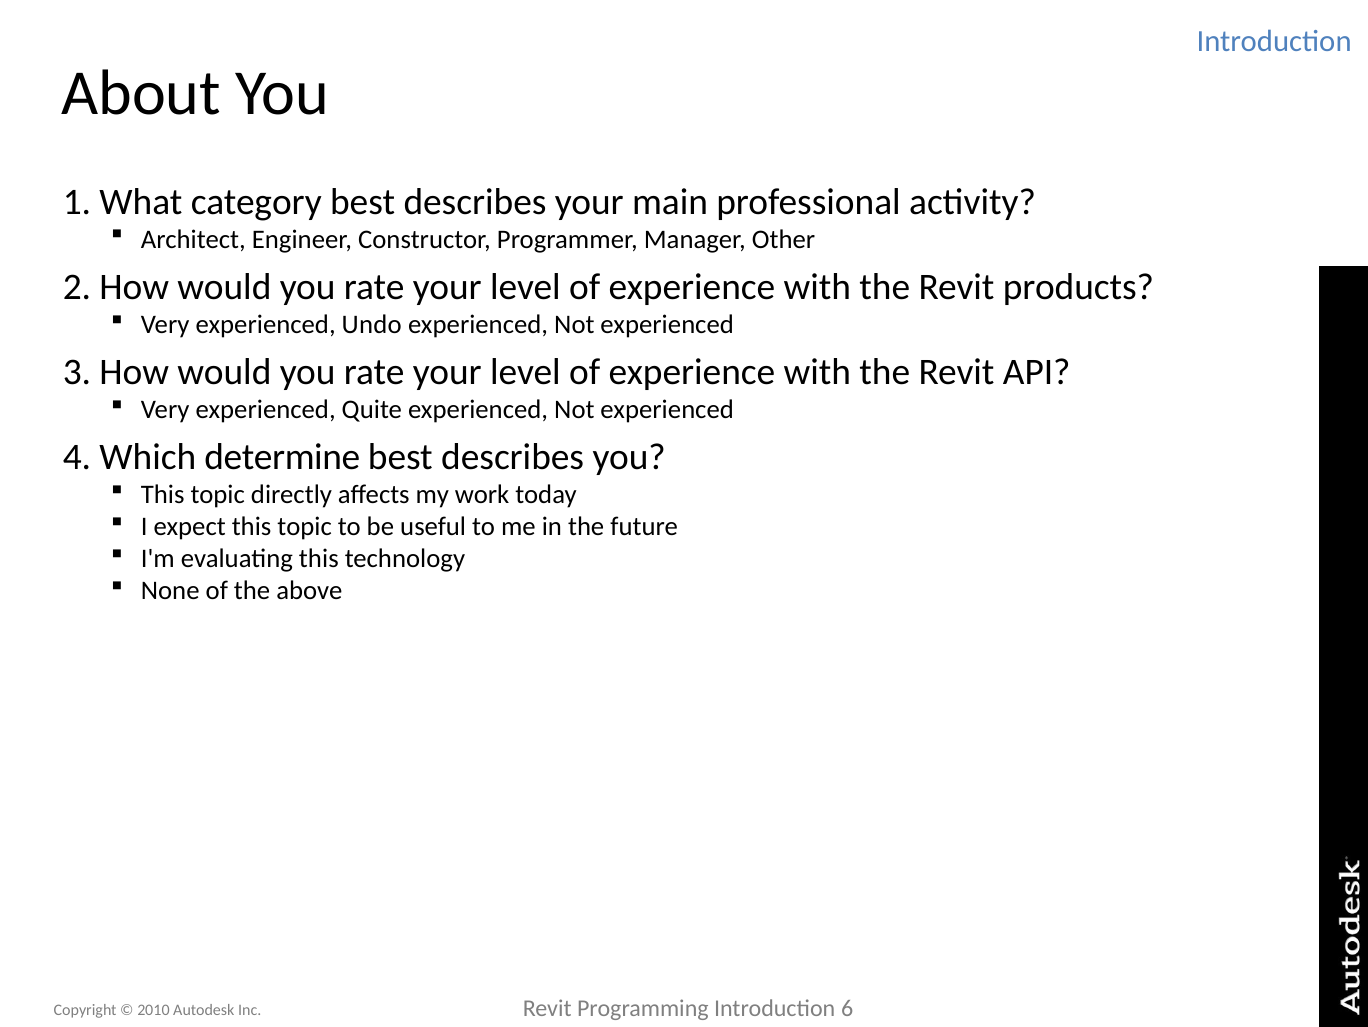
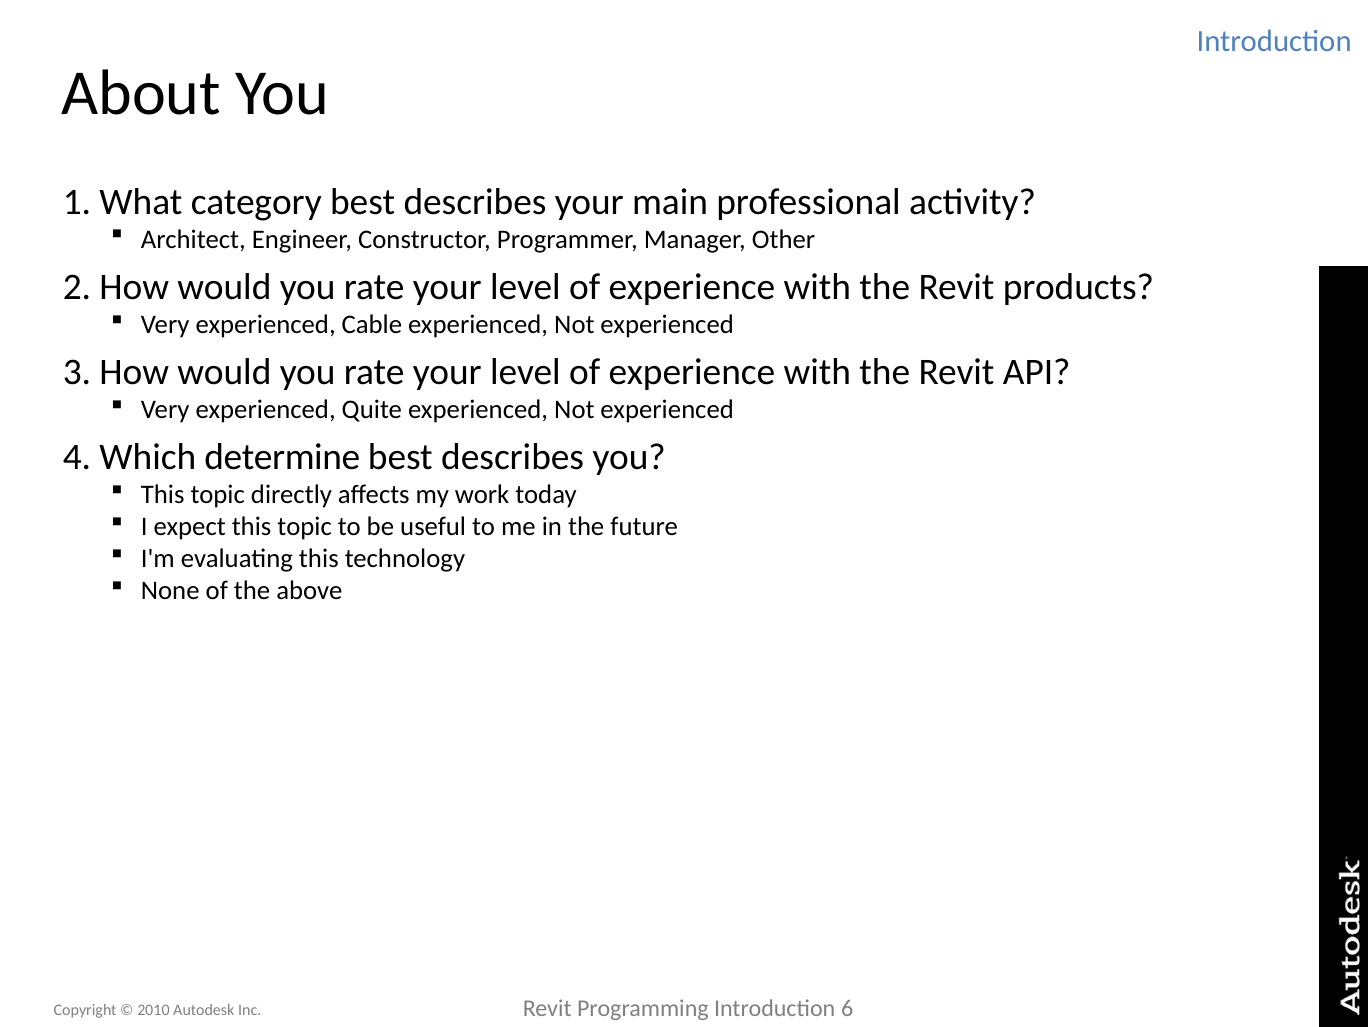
Undo: Undo -> Cable
